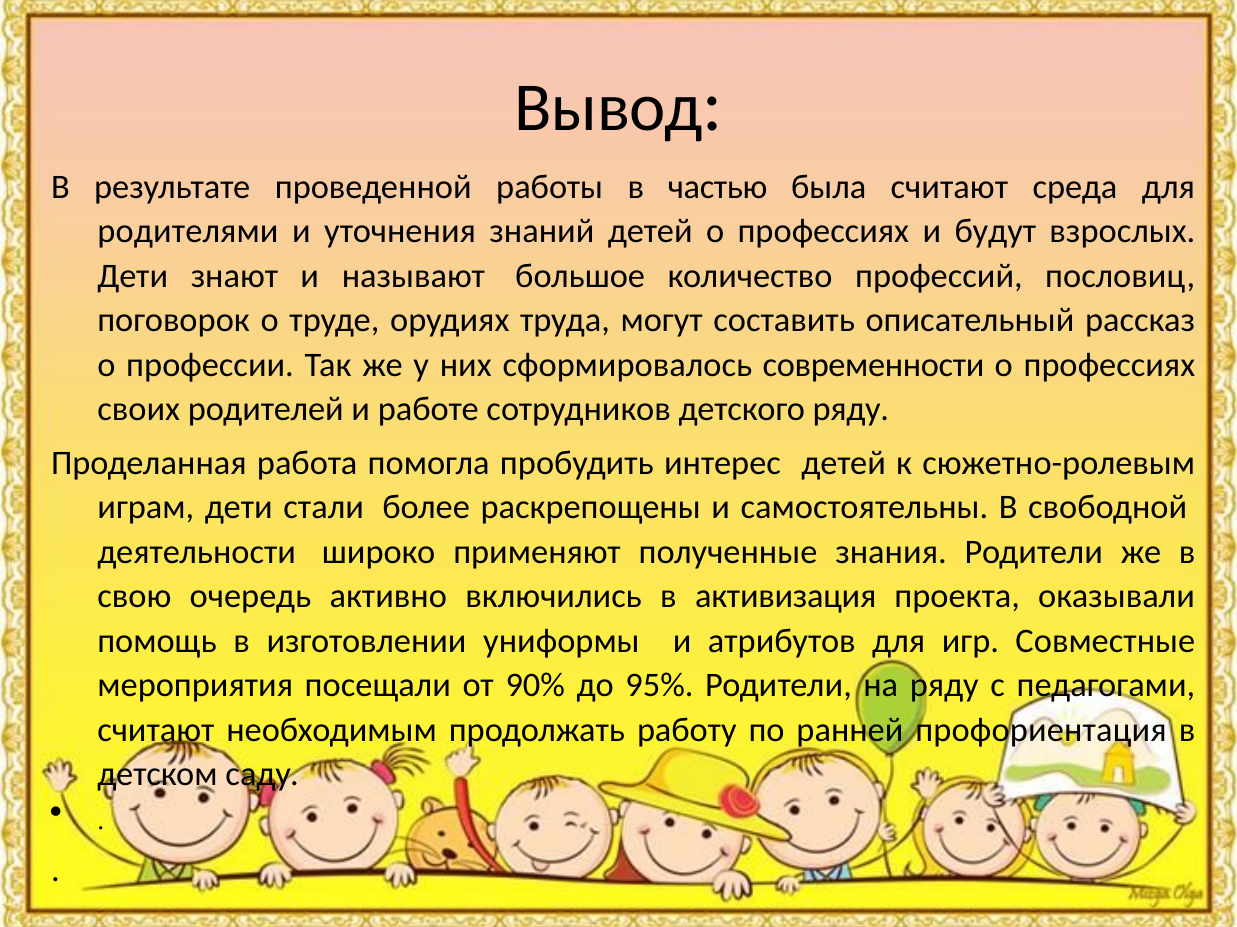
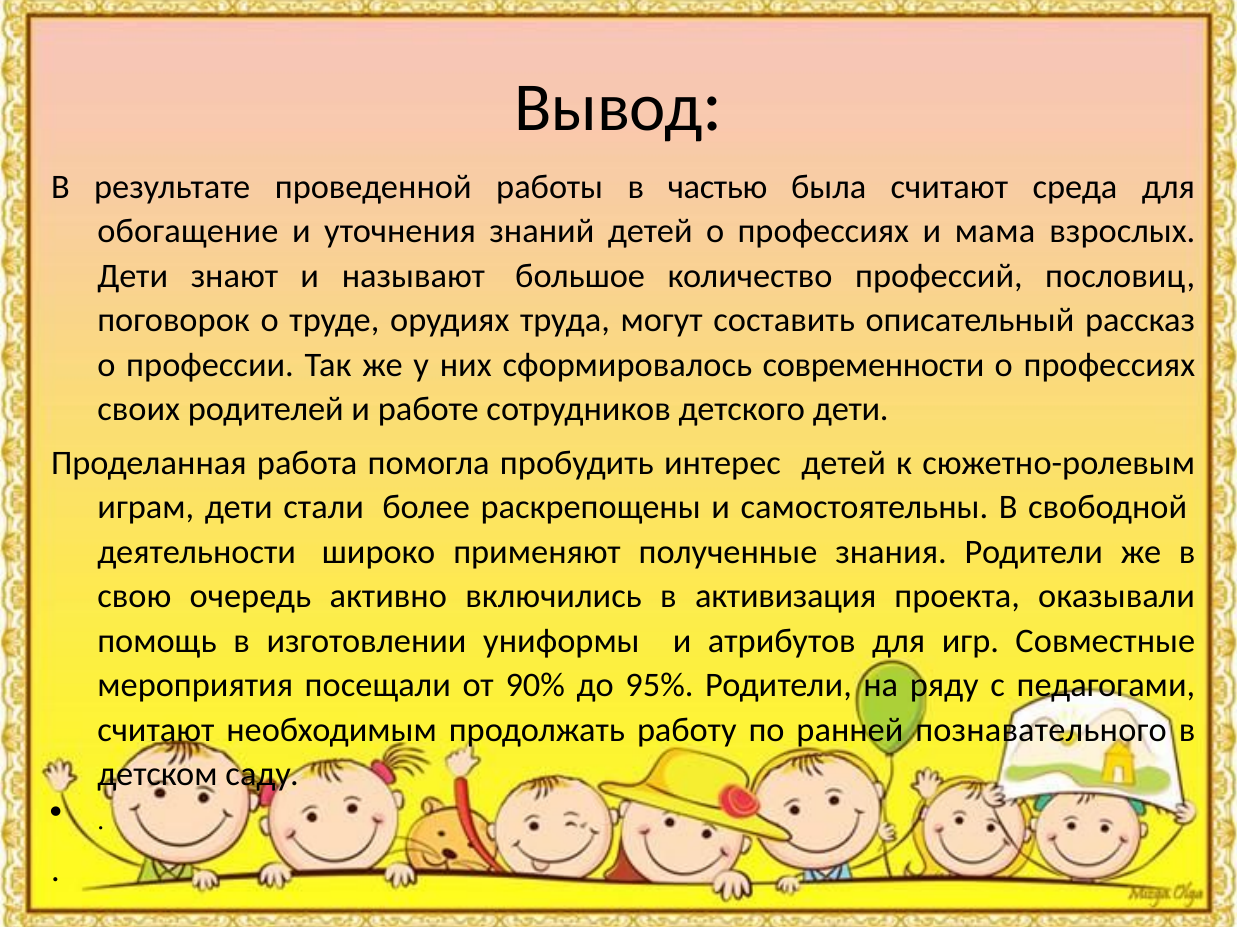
родителями: родителями -> обогащение
будут: будут -> мама
детского ряду: ряду -> дети
профориентация: профориентация -> познавательного
